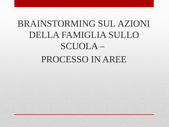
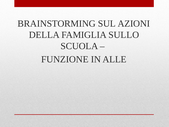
PROCESSO: PROCESSO -> FUNZIONE
AREE: AREE -> ALLE
